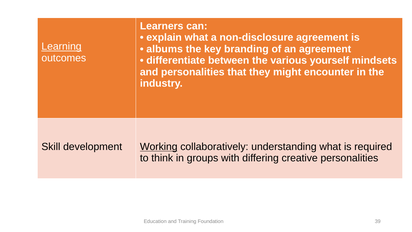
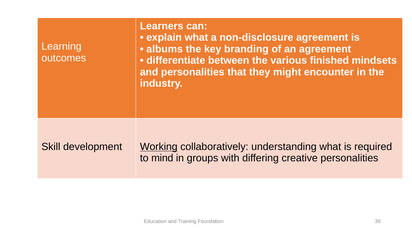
Learning underline: present -> none
yourself: yourself -> finished
think: think -> mind
